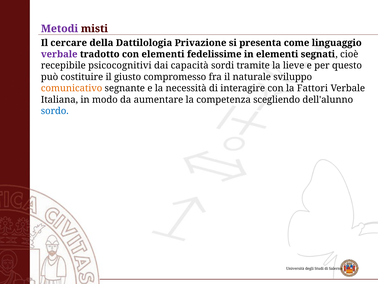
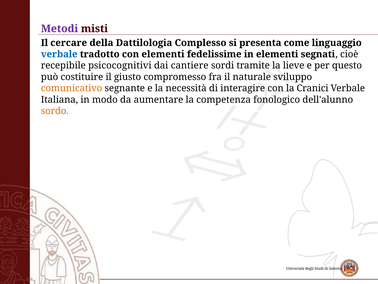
Privazione: Privazione -> Complesso
verbale at (59, 54) colour: purple -> blue
capacità: capacità -> cantiere
Fattori: Fattori -> Cranici
scegliendo: scegliendo -> fonologico
sordo colour: blue -> orange
